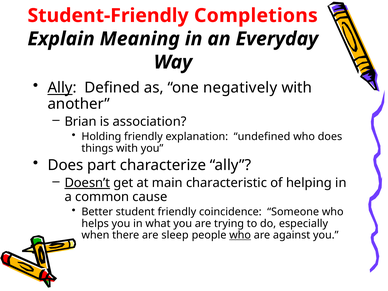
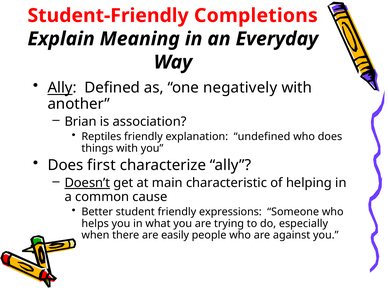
Holding: Holding -> Reptiles
part: part -> first
coincidence: coincidence -> expressions
sleep: sleep -> easily
who at (240, 235) underline: present -> none
